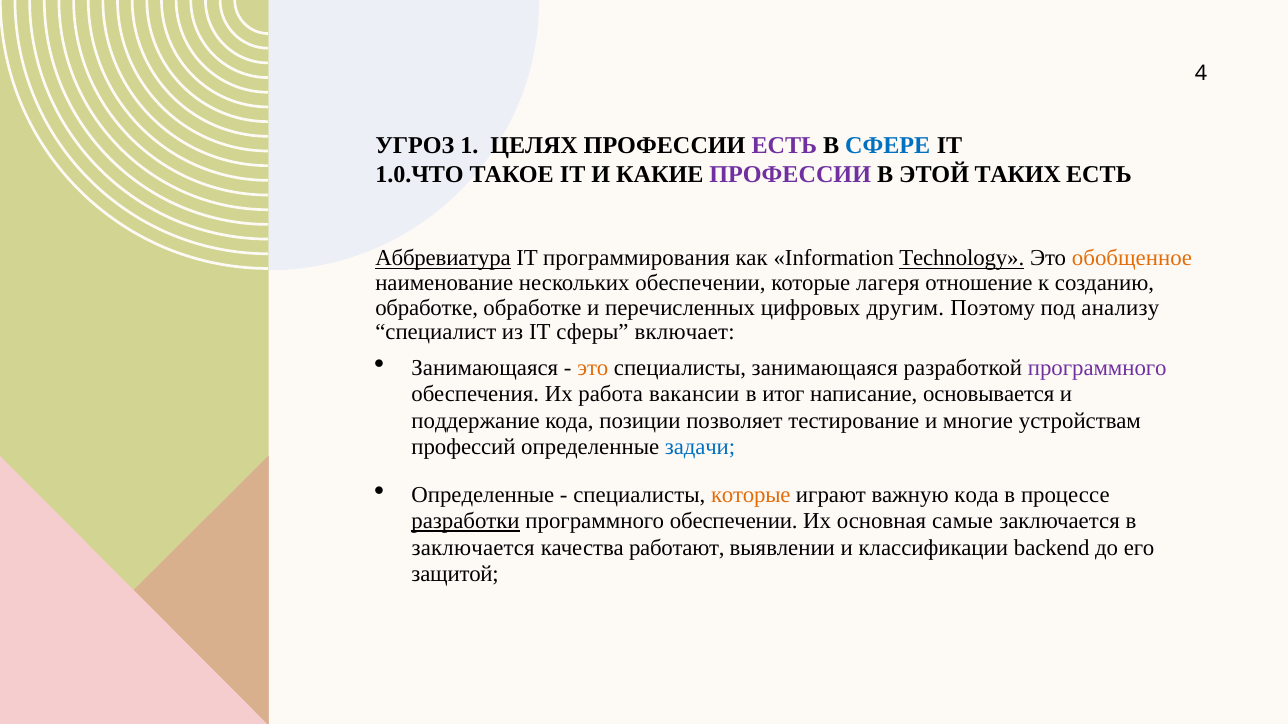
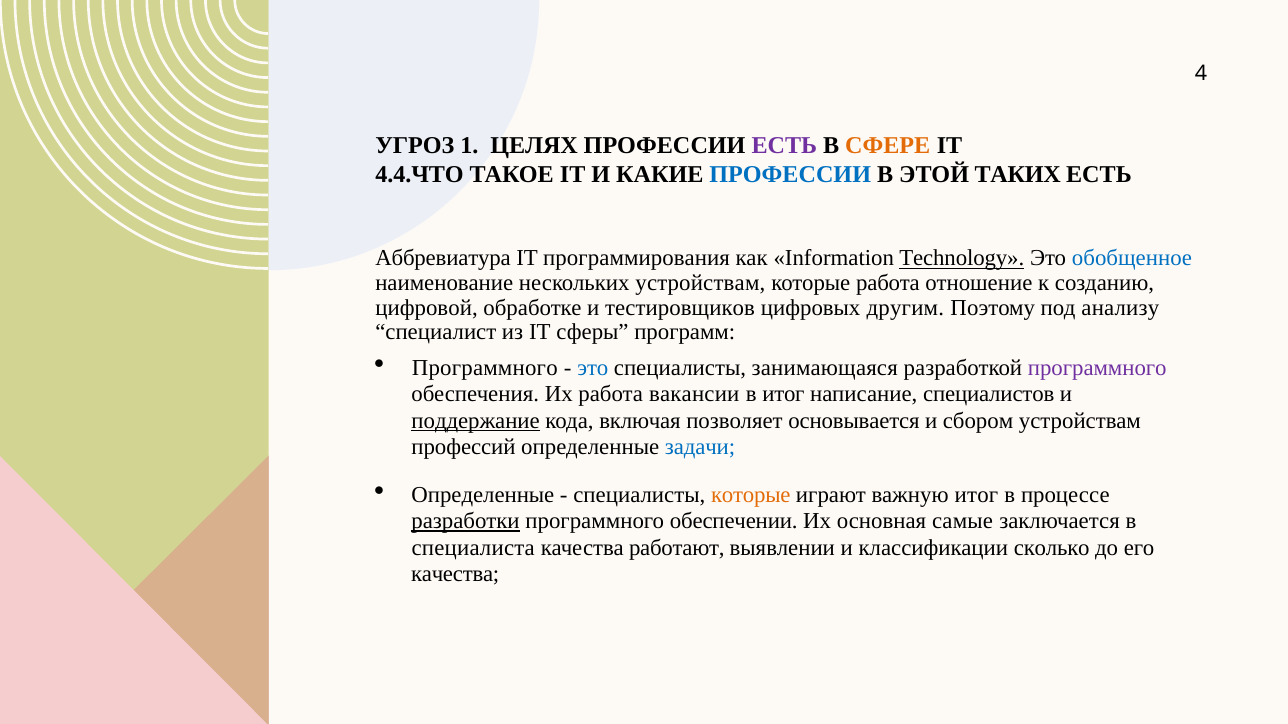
СФЕРЕ colour: blue -> orange
1.0.ЧТО: 1.0.ЧТО -> 4.4.ЧТО
ПРОФЕССИИ at (790, 175) colour: purple -> blue
Аббревиатура underline: present -> none
обобщенное colour: orange -> blue
нескольких обеспечении: обеспечении -> устройствам
которые лагеря: лагеря -> работа
обработке at (427, 308): обработке -> цифровой
перечисленных: перечисленных -> тестировщиков
включает: включает -> программ
Занимающаяся at (485, 368): Занимающаяся -> Программного
это at (593, 368) colour: orange -> blue
основывается: основывается -> специалистов
поддержание underline: none -> present
позиции: позиции -> включая
тестирование: тестирование -> основывается
многие: многие -> сбором
важную кода: кода -> итог
заключается at (473, 548): заключается -> специалиста
backend: backend -> сколько
защитой at (455, 574): защитой -> качества
